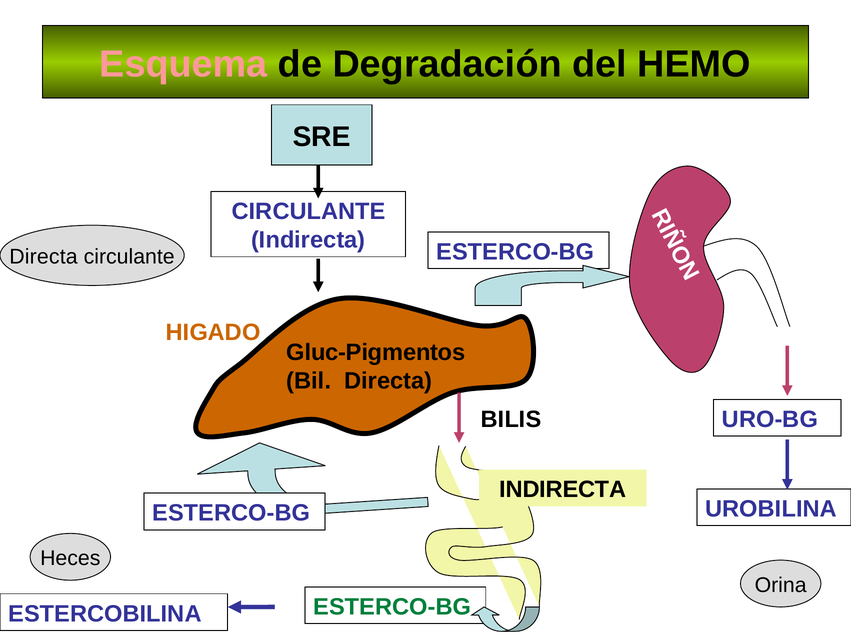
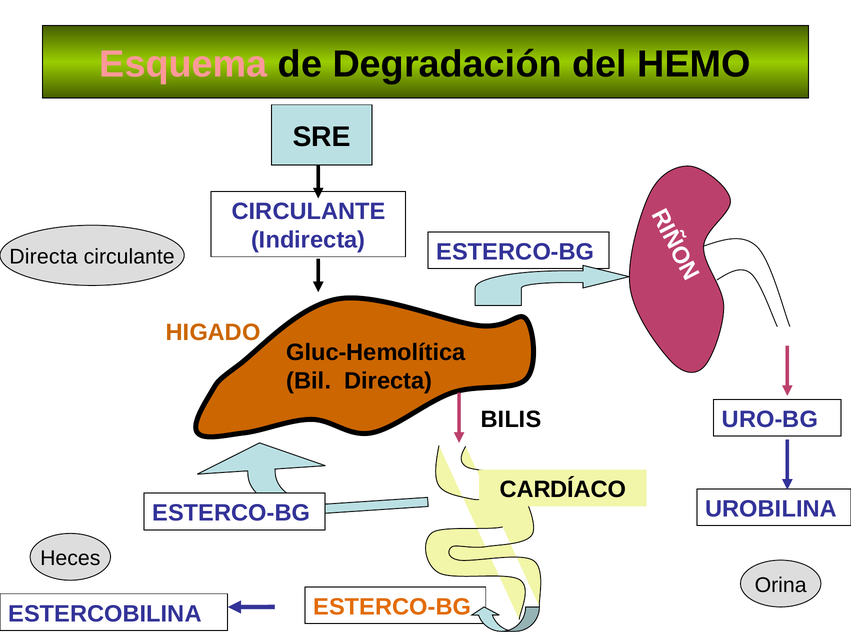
Gluc-Pigmentos: Gluc-Pigmentos -> Gluc-Hemolítica
INDIRECTA at (563, 490): INDIRECTA -> CARDÍACO
ESTERCO-BG at (392, 607) colour: green -> orange
